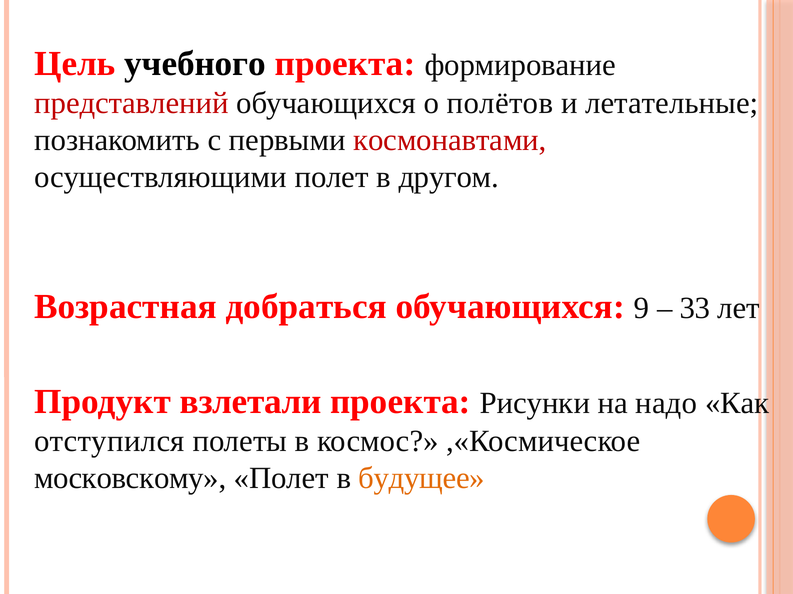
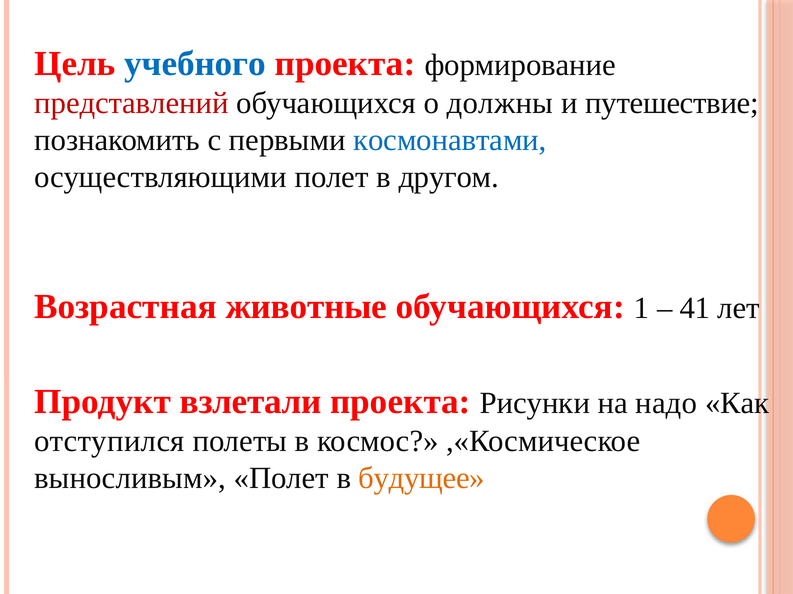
учебного colour: black -> blue
полётов: полётов -> должны
летательные: летательные -> путешествие
космонавтами colour: red -> blue
добраться: добраться -> животные
9: 9 -> 1
33: 33 -> 41
московскому: московскому -> выносливым
